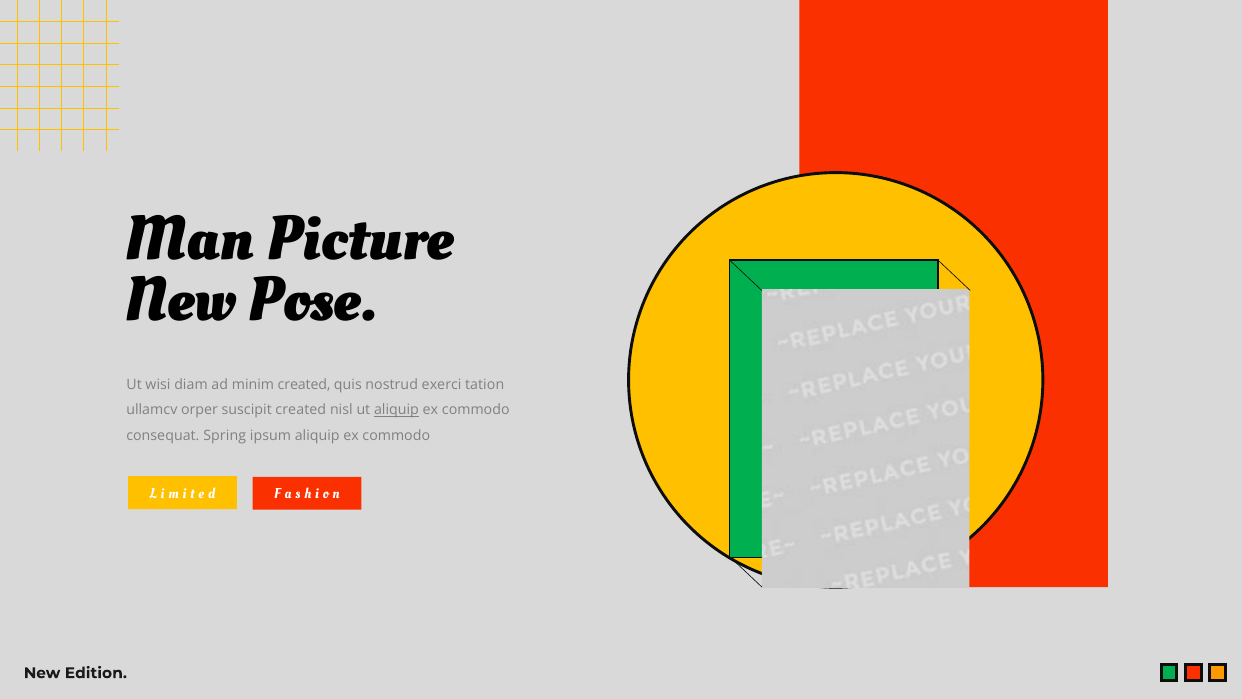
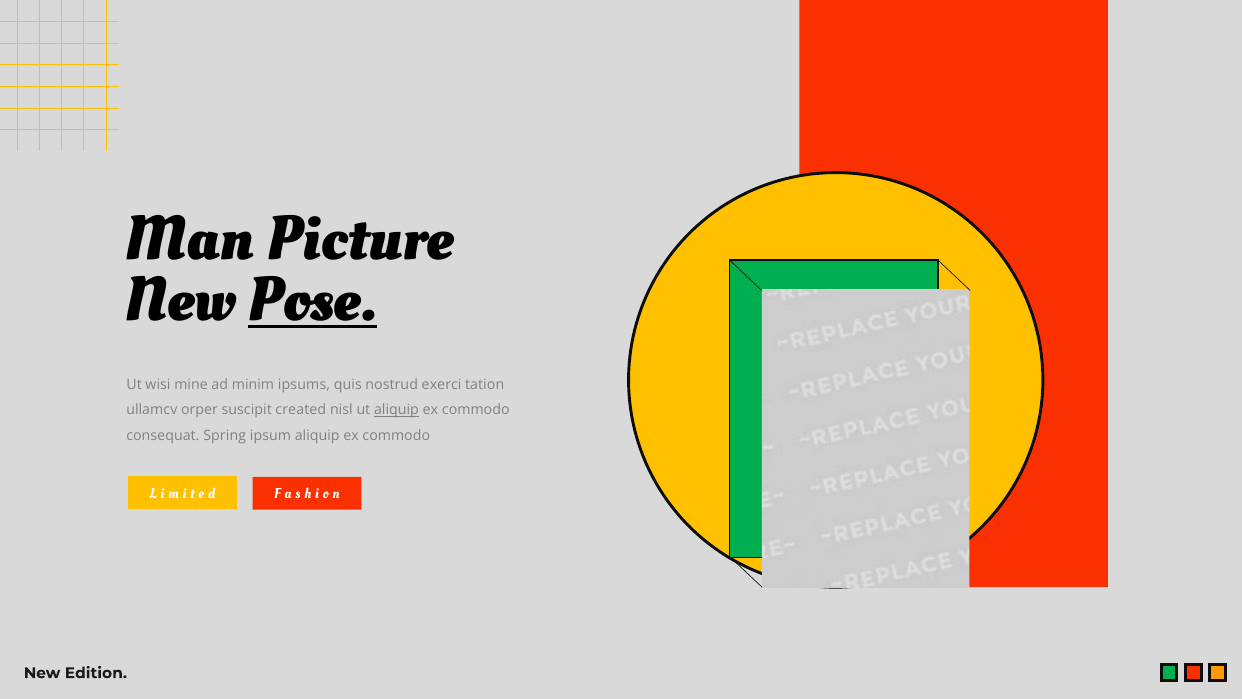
Pose underline: none -> present
diam: diam -> mine
minim created: created -> ipsums
